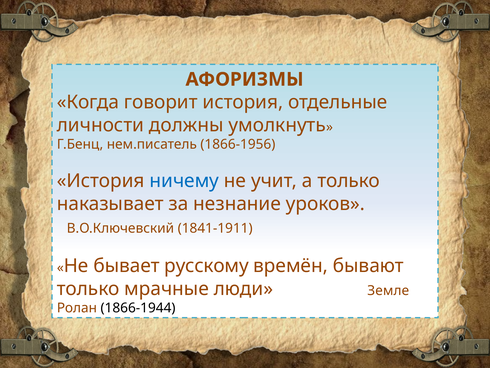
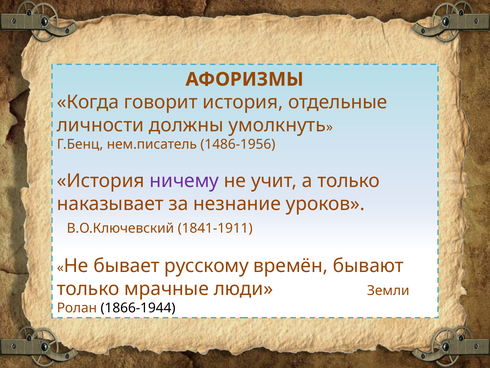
1866-1956: 1866-1956 -> 1486-1956
ничему colour: blue -> purple
Земле: Земле -> Земли
